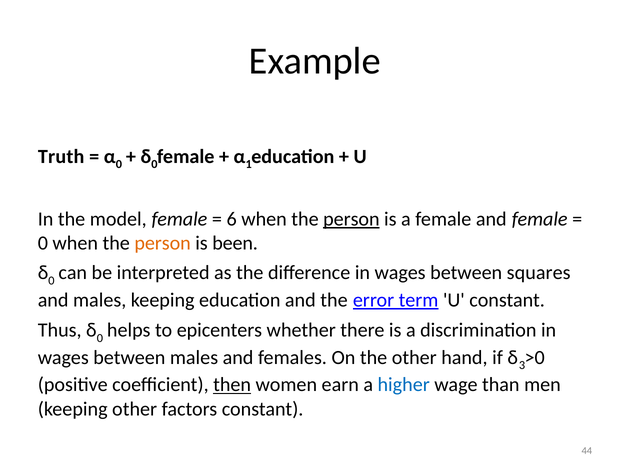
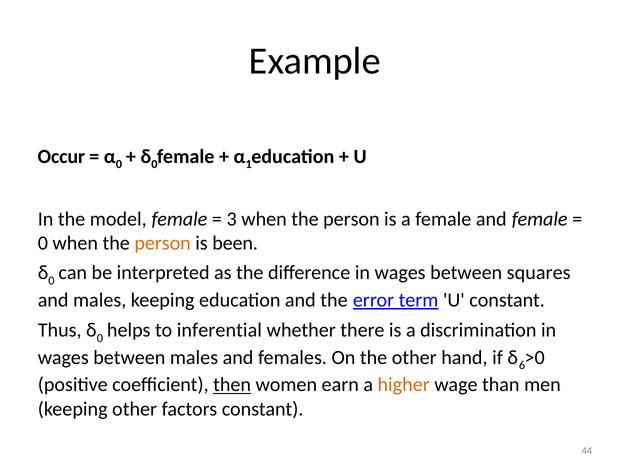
Truth: Truth -> Occur
6: 6 -> 3
person at (351, 219) underline: present -> none
epicenters: epicenters -> inferential
3: 3 -> 6
higher colour: blue -> orange
